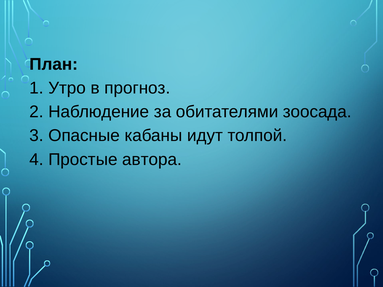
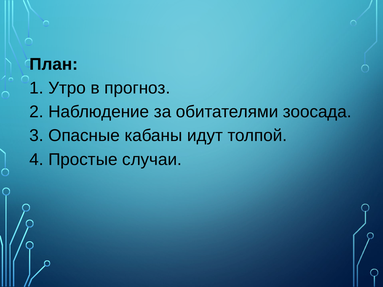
автора: автора -> случаи
